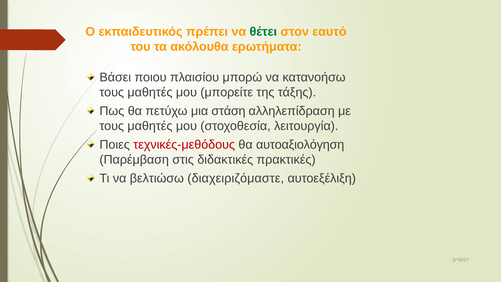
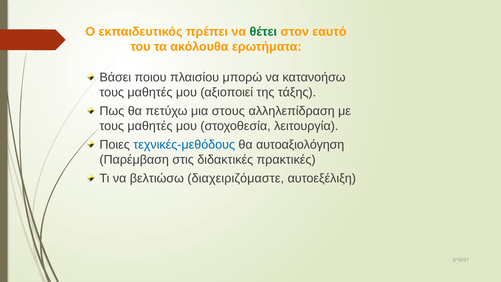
μπορείτε: μπορείτε -> αξιοποιεί
στάση: στάση -> στους
τεχνικές-μεθόδους colour: red -> blue
